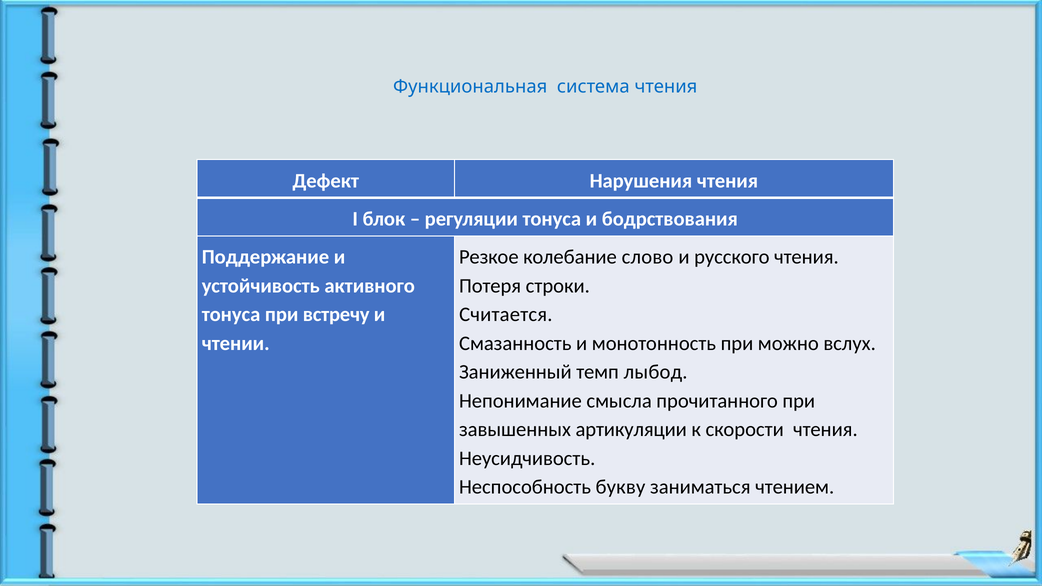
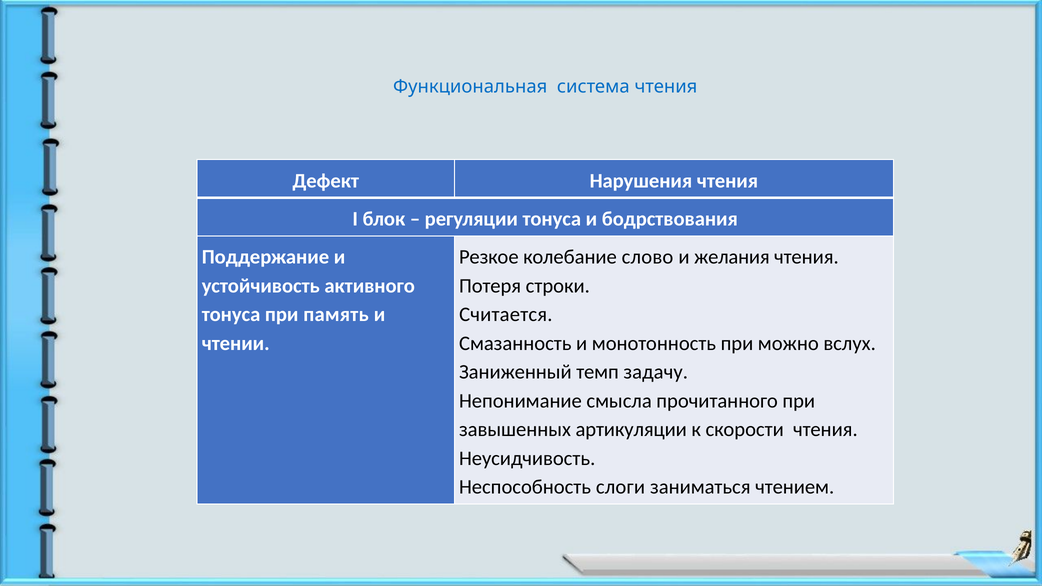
русского: русского -> желания
встречу: встречу -> память
лыбод: лыбод -> задачу
букву: букву -> слоги
